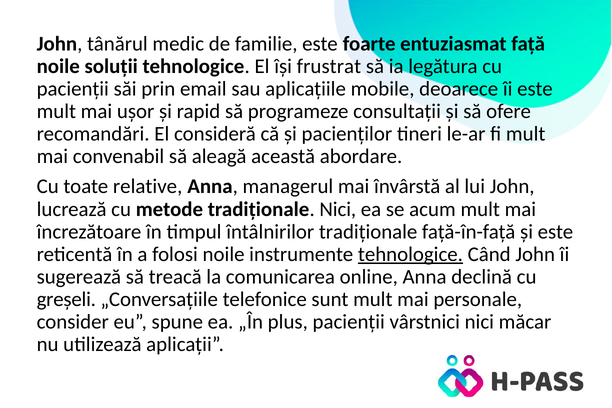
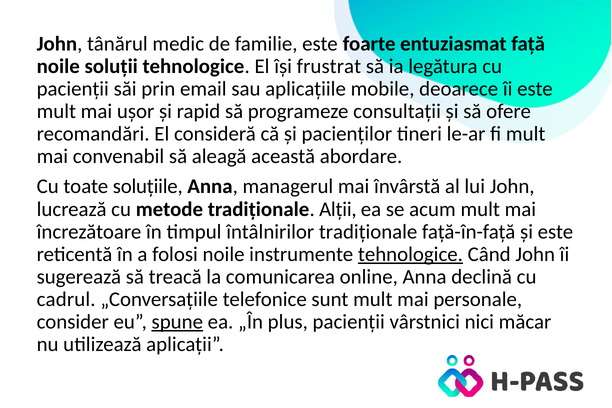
relative: relative -> soluțiile
tradiționale Nici: Nici -> Alții
greșeli: greșeli -> cadrul
spune underline: none -> present
